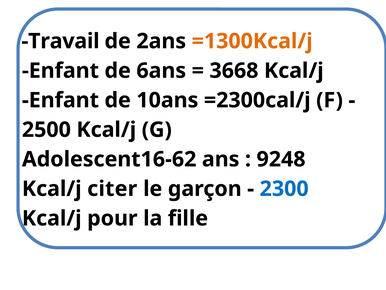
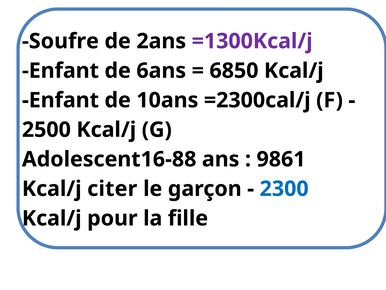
Travail: Travail -> Soufre
=1300Kcal/j colour: orange -> purple
3668: 3668 -> 6850
Adolescent16-62: Adolescent16-62 -> Adolescent16-88
9248: 9248 -> 9861
